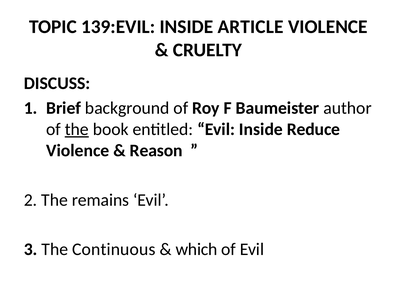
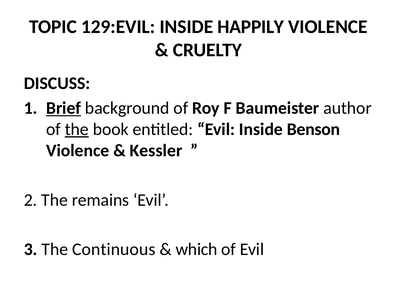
139:EVIL: 139:EVIL -> 129:EVIL
ARTICLE: ARTICLE -> HAPPILY
Brief underline: none -> present
Reduce: Reduce -> Benson
Reason: Reason -> Kessler
